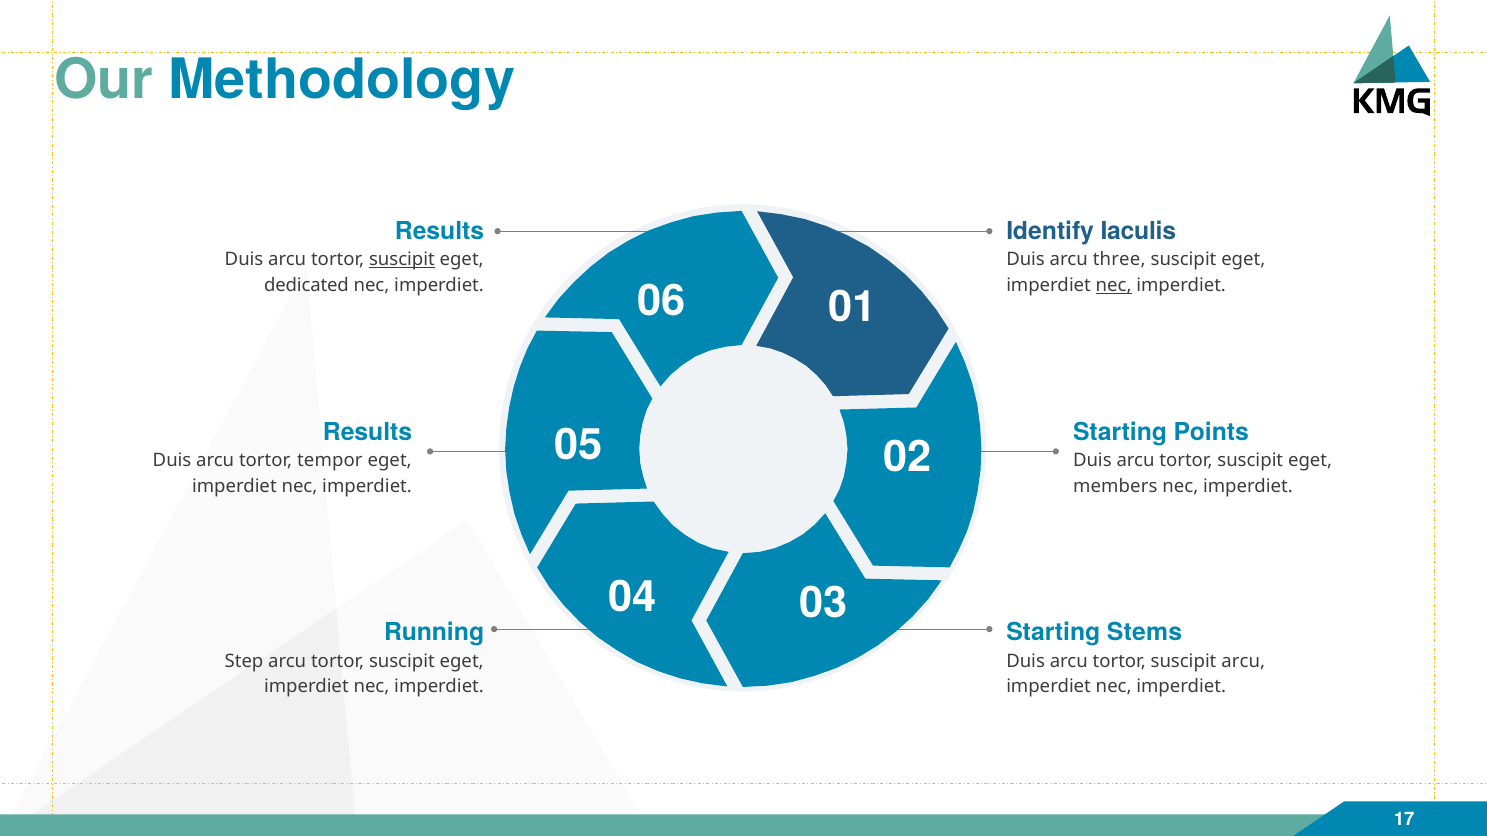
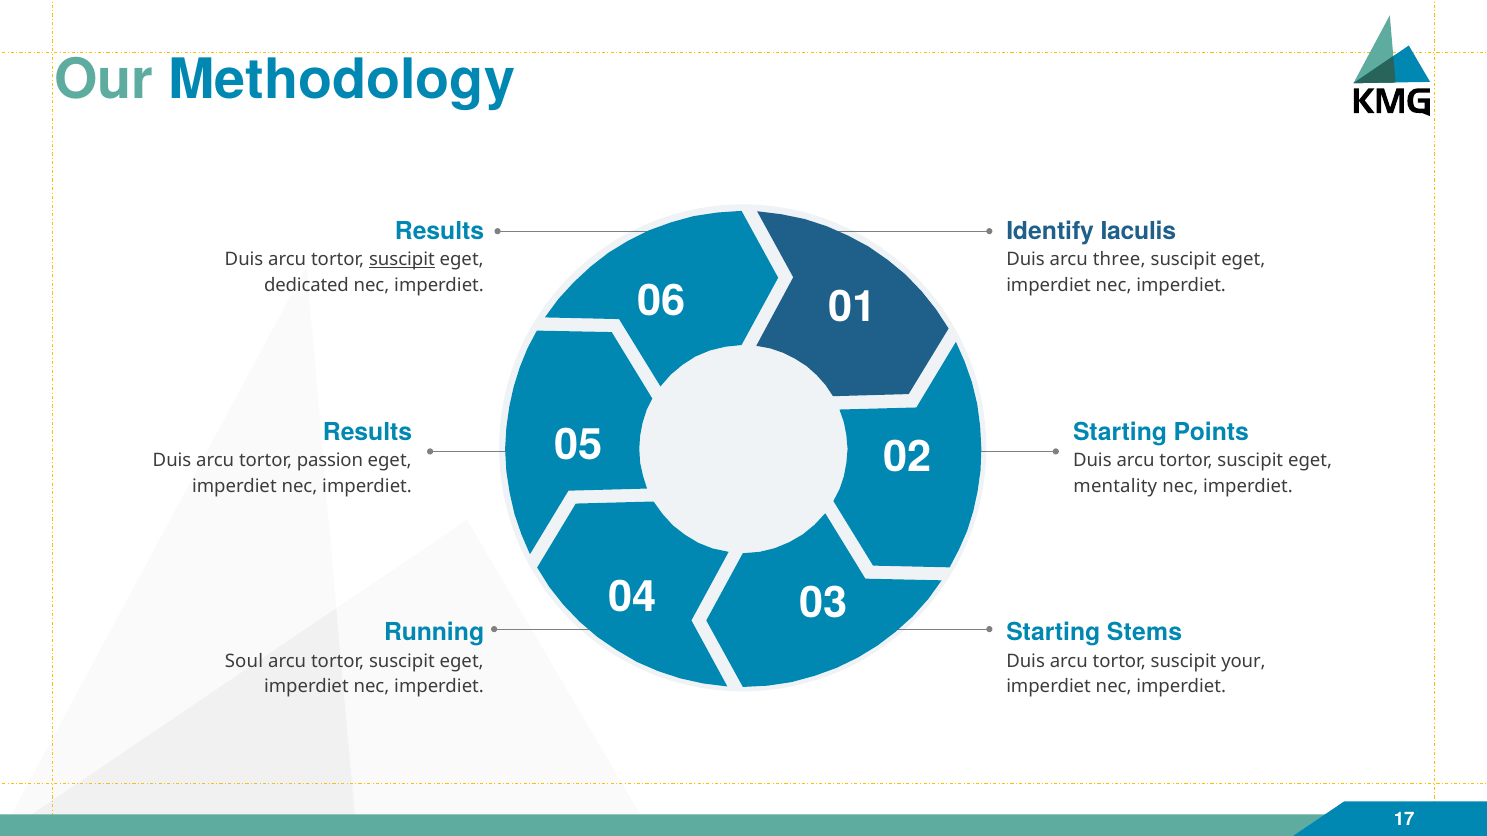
nec at (1114, 285) underline: present -> none
tempor: tempor -> passion
members: members -> mentality
Step: Step -> Soul
suscipit arcu: arcu -> your
